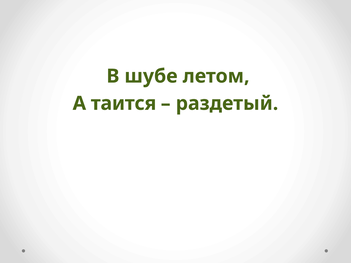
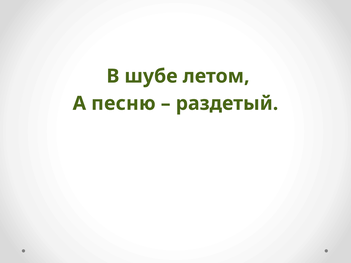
таится: таится -> песню
